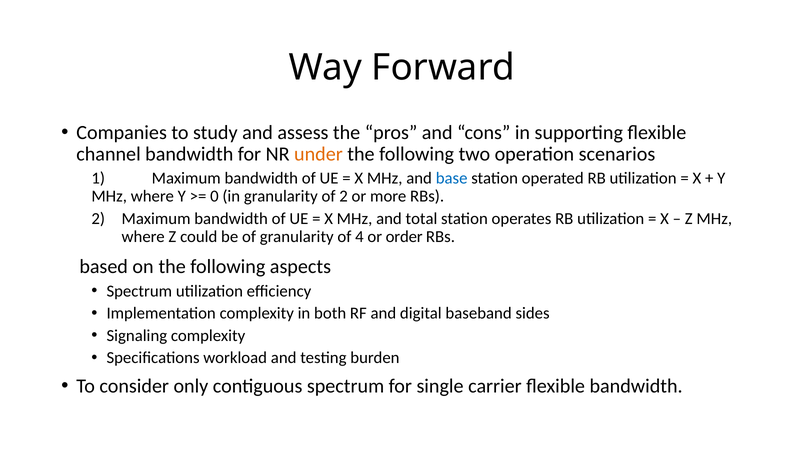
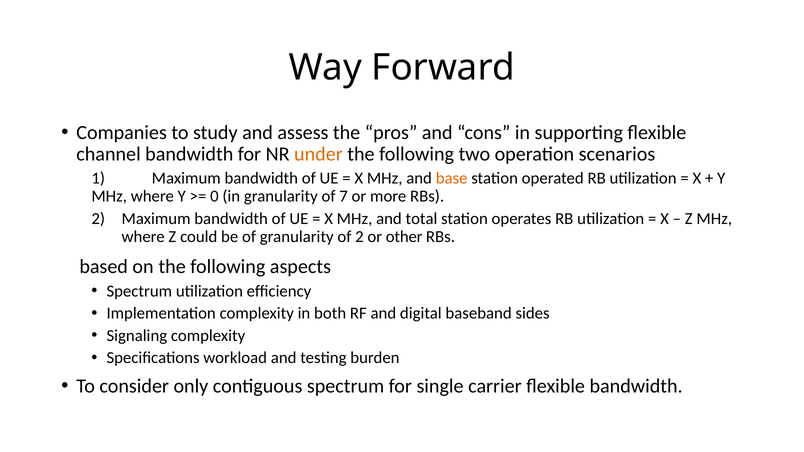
base colour: blue -> orange
of 2: 2 -> 7
of 4: 4 -> 2
order: order -> other
